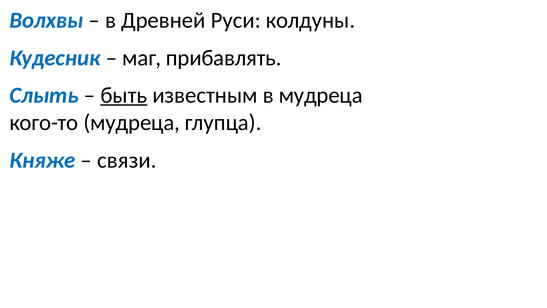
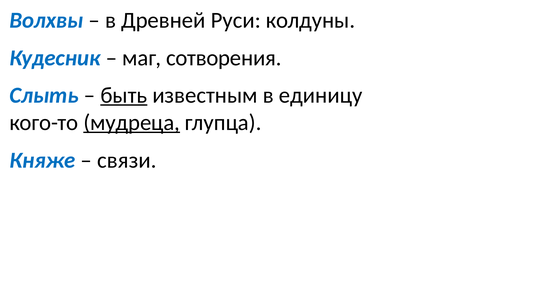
прибавлять: прибавлять -> сотворения
в мудреца: мудреца -> единицу
мудреца at (132, 123) underline: none -> present
